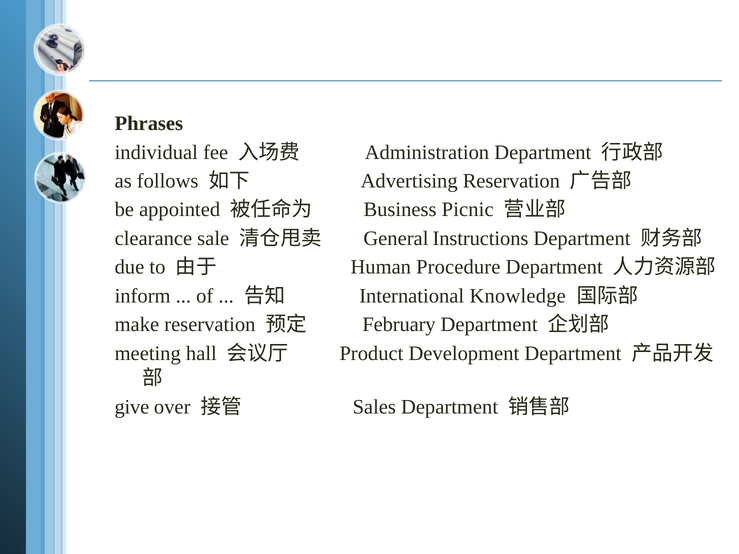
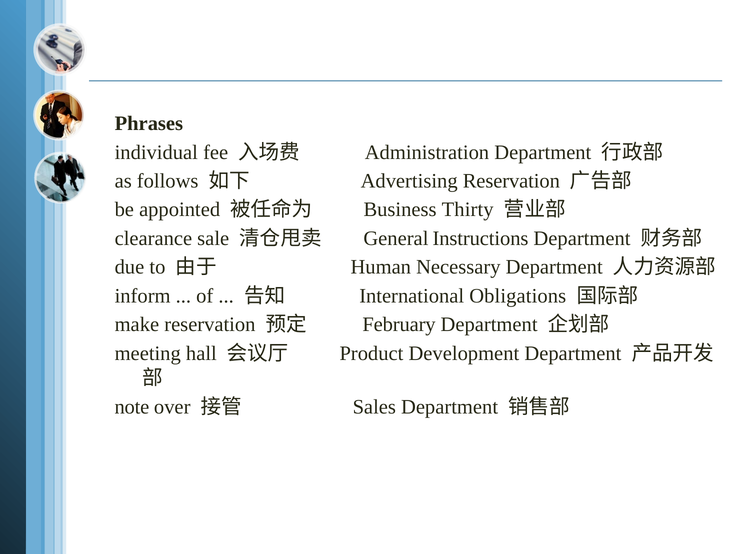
Picnic: Picnic -> Thirty
Procedure: Procedure -> Necessary
Knowledge: Knowledge -> Obligations
give: give -> note
